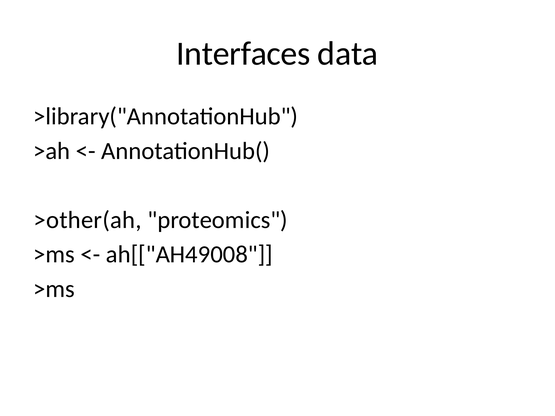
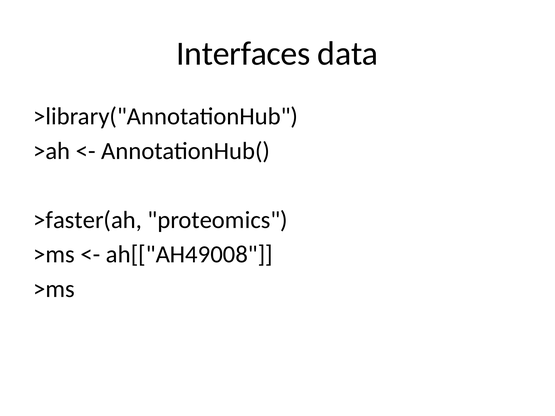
>other(ah: >other(ah -> >faster(ah
